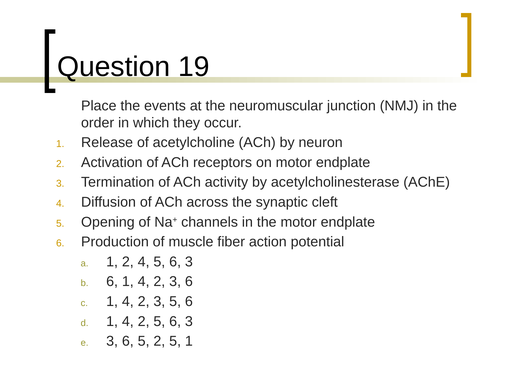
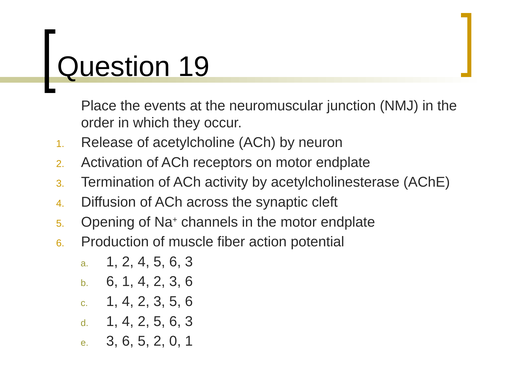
5 2 5: 5 -> 0
